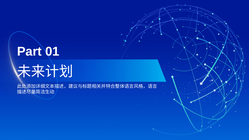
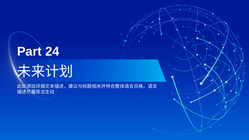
01: 01 -> 24
